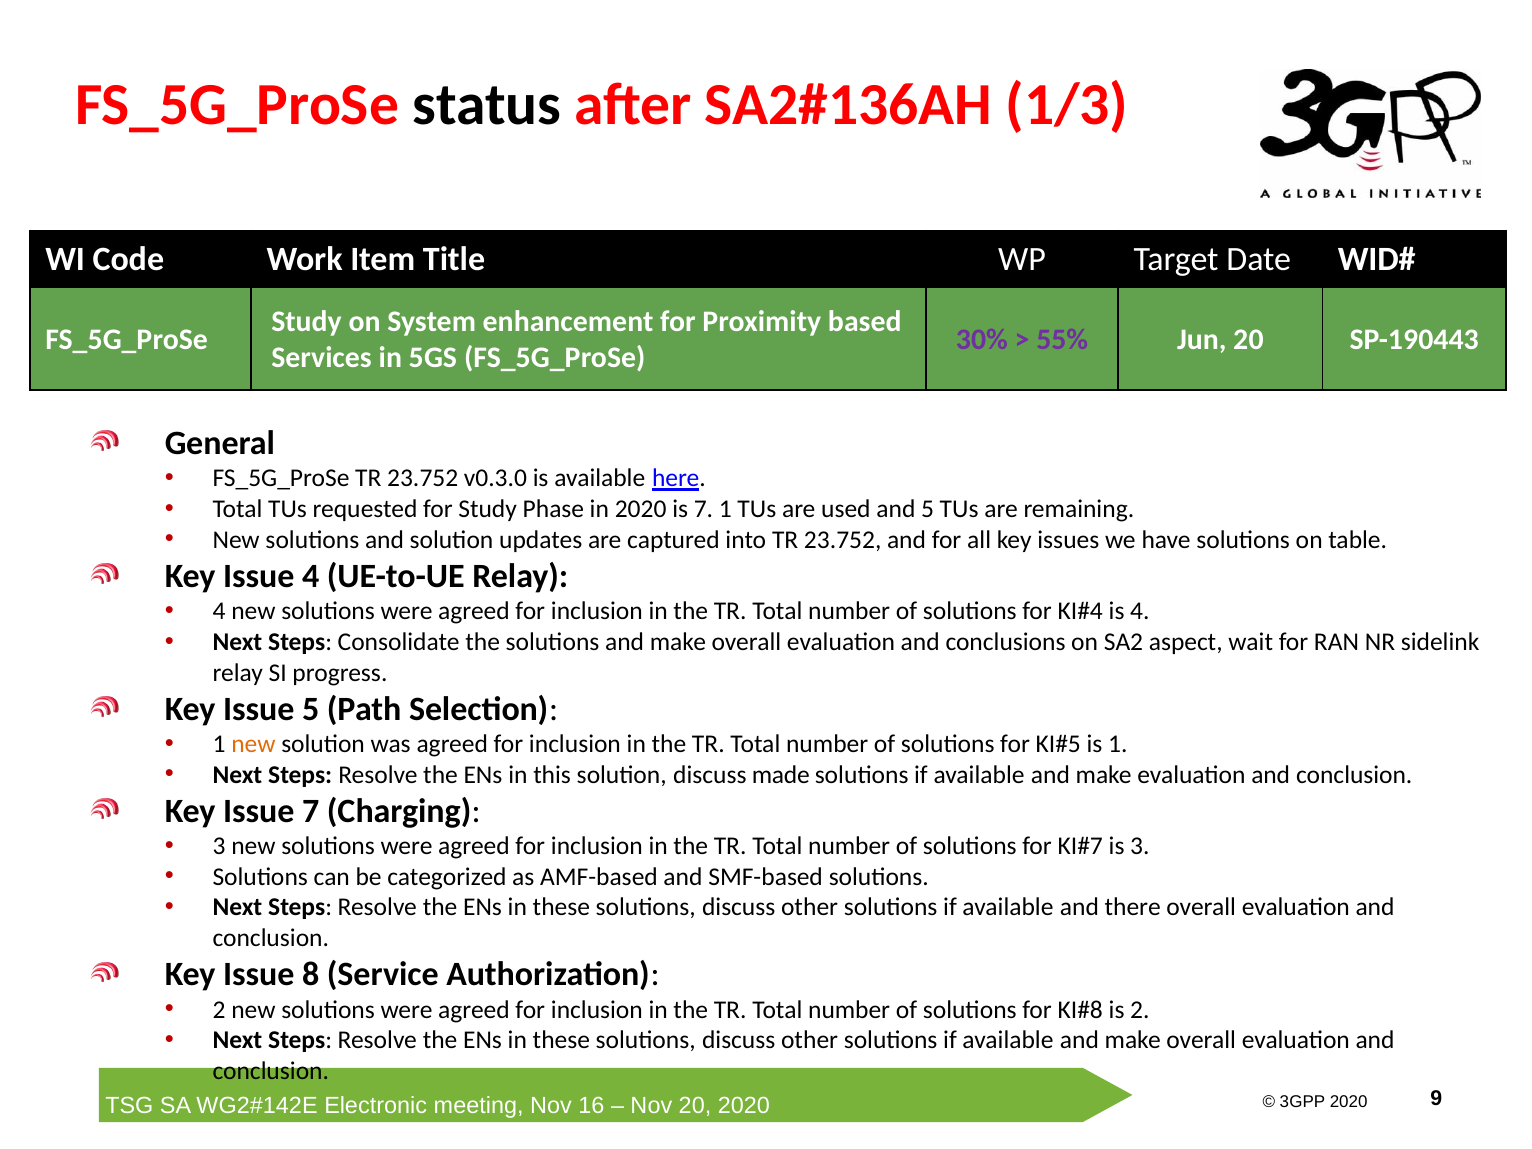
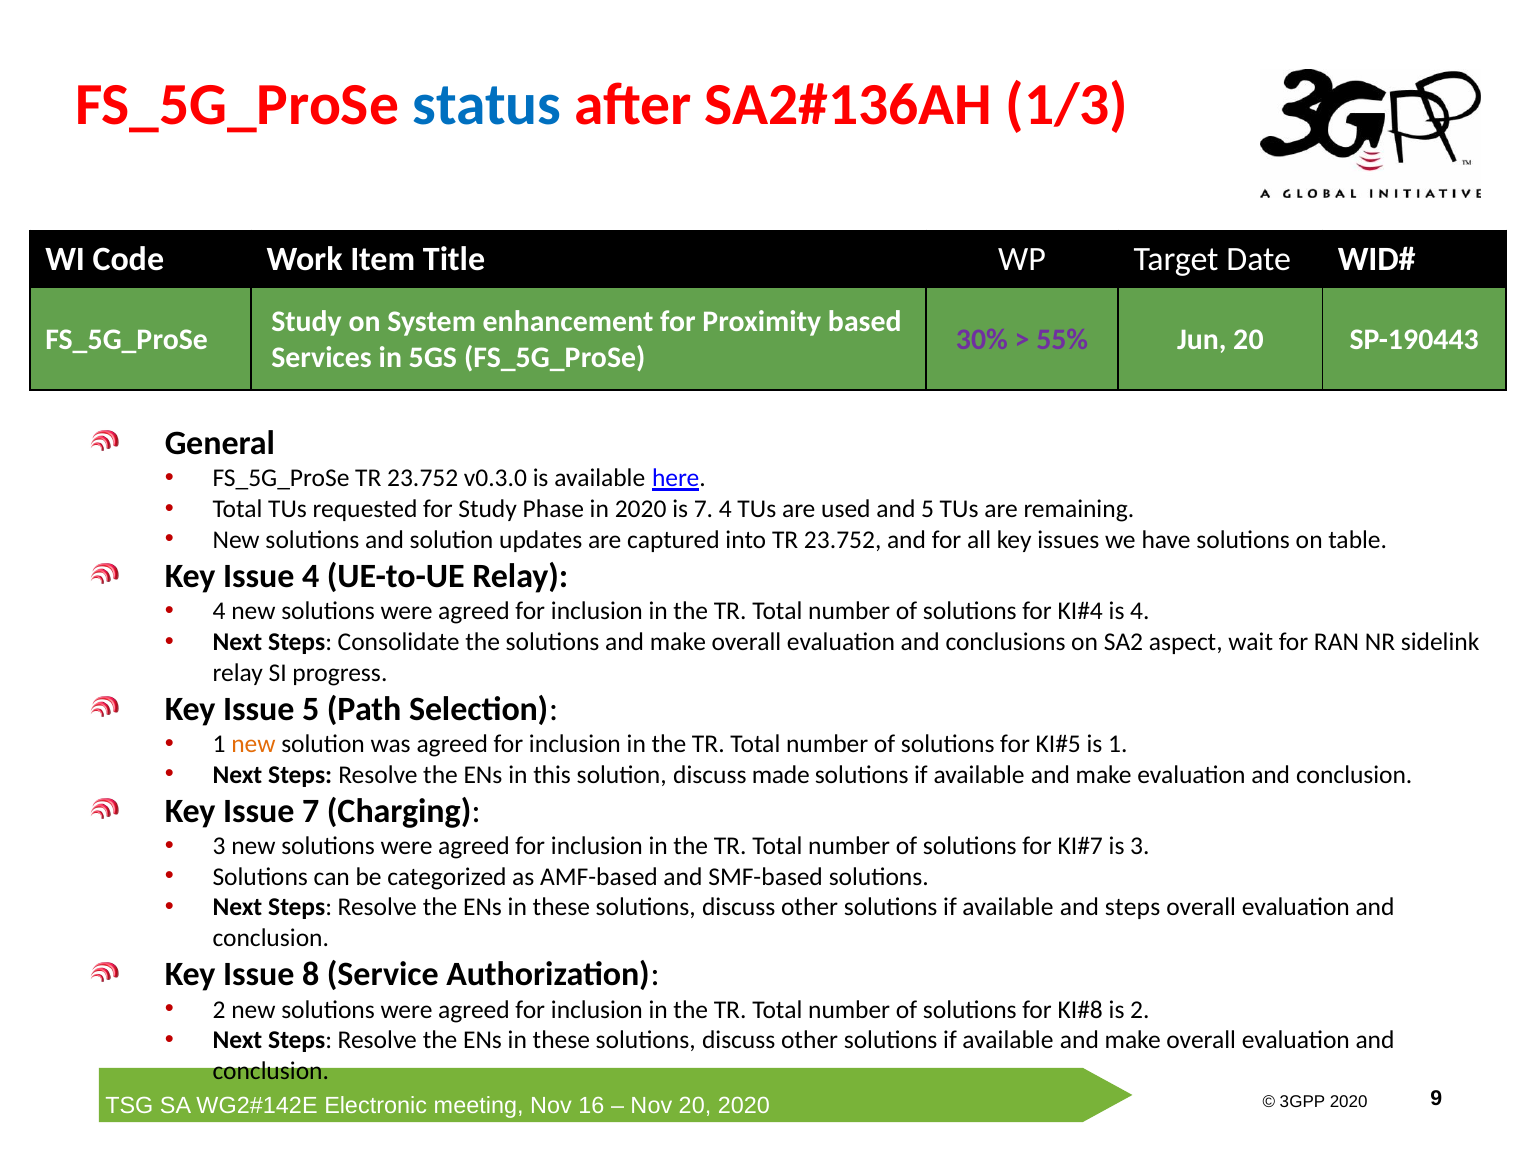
status colour: black -> blue
7 1: 1 -> 4
and there: there -> steps
